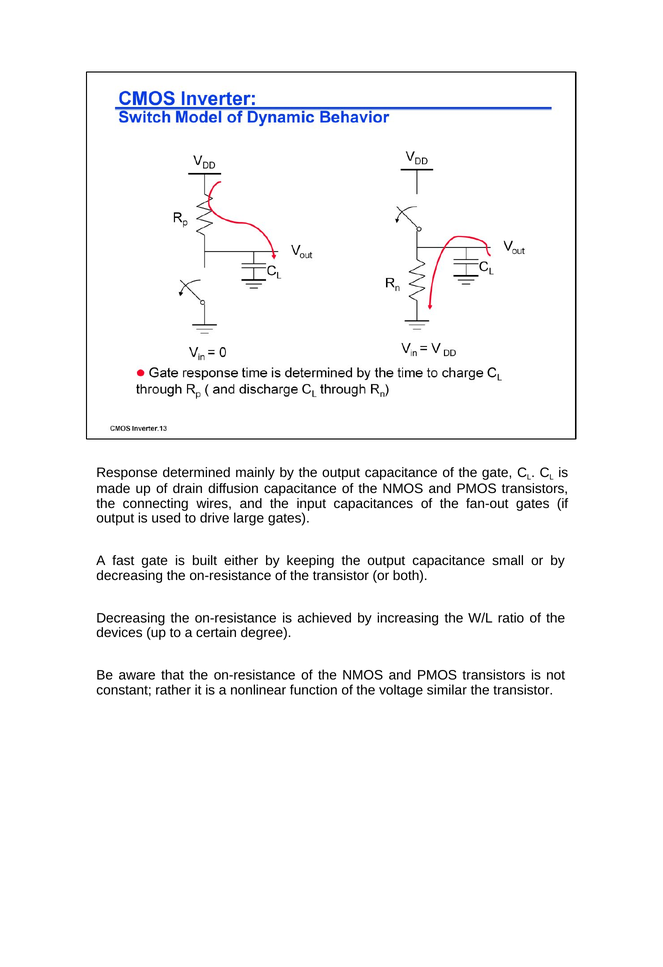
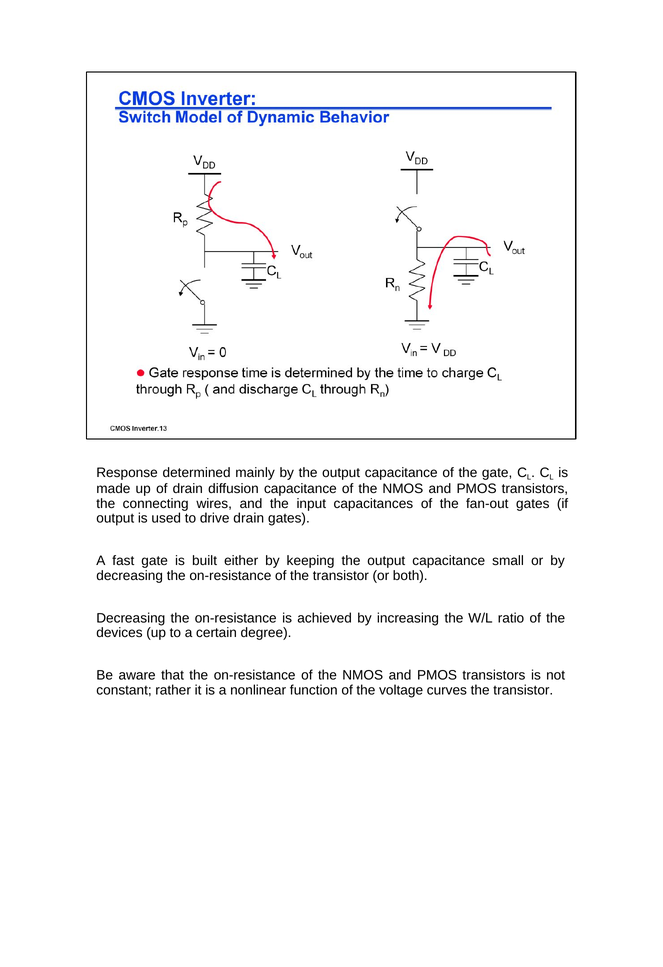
drive large: large -> drain
similar: similar -> curves
